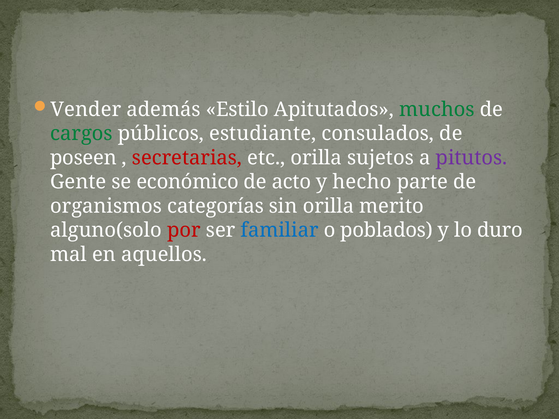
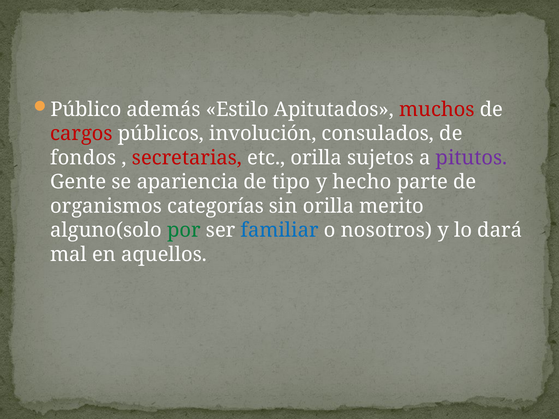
Vender: Vender -> Público
muchos colour: green -> red
cargos colour: green -> red
estudiante: estudiante -> involución
poseen: poseen -> fondos
económico: económico -> apariencia
acto: acto -> tipo
por colour: red -> green
poblados: poblados -> nosotros
duro: duro -> dará
